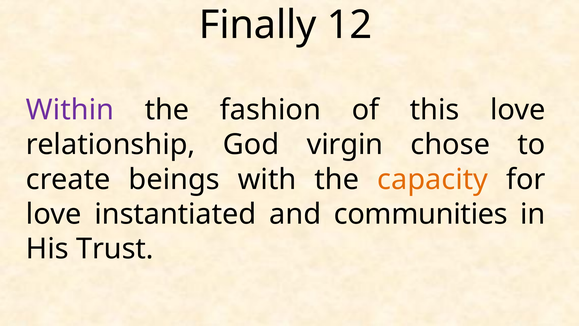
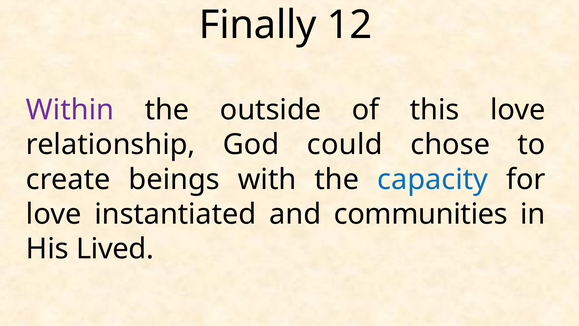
fashion: fashion -> outside
virgin: virgin -> could
capacity colour: orange -> blue
Trust: Trust -> Lived
